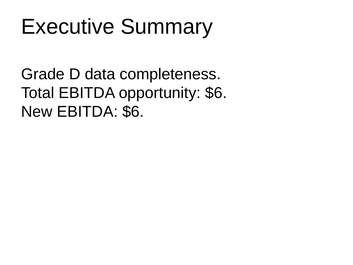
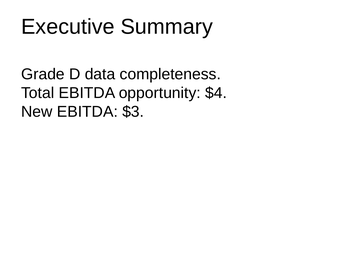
opportunity $6: $6 -> $4
EBITDA $6: $6 -> $3
